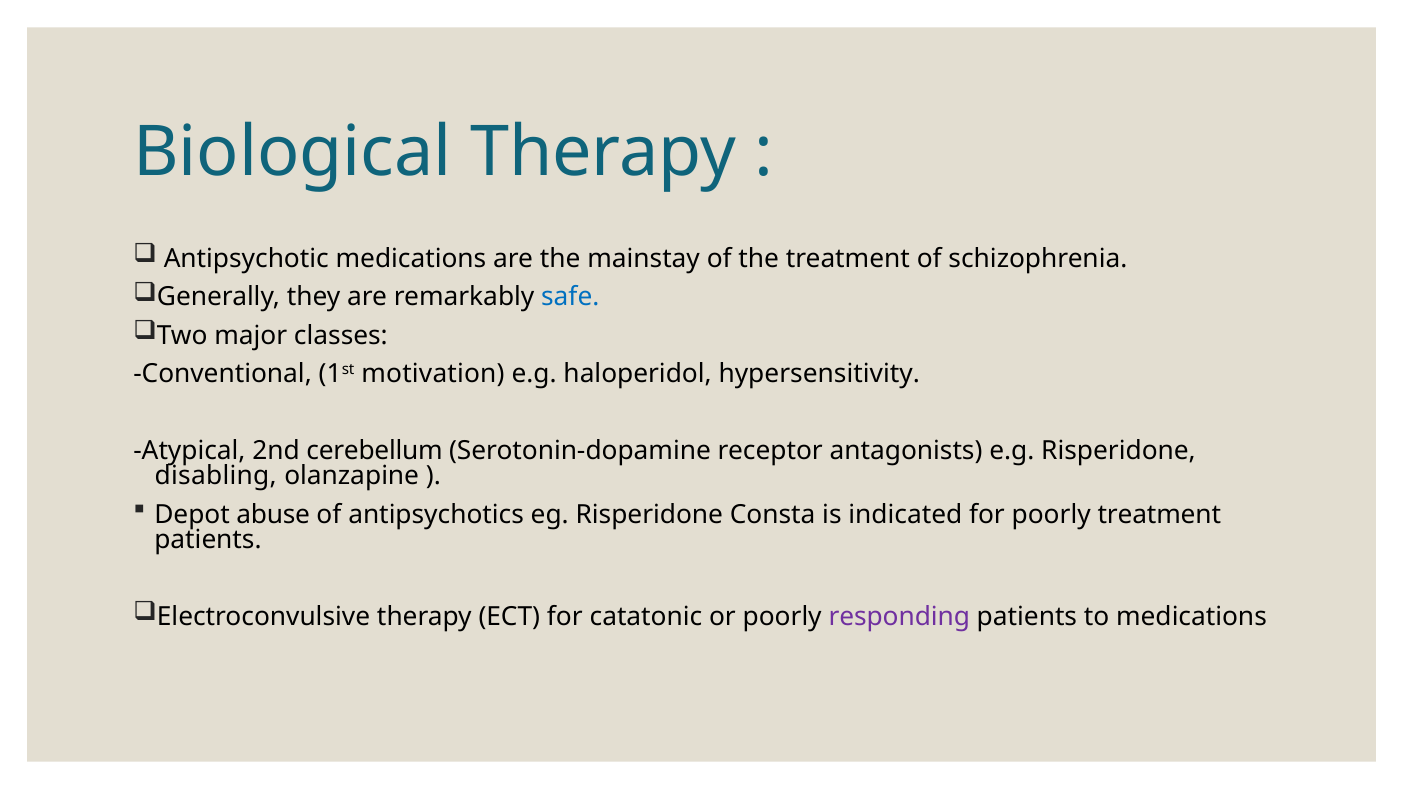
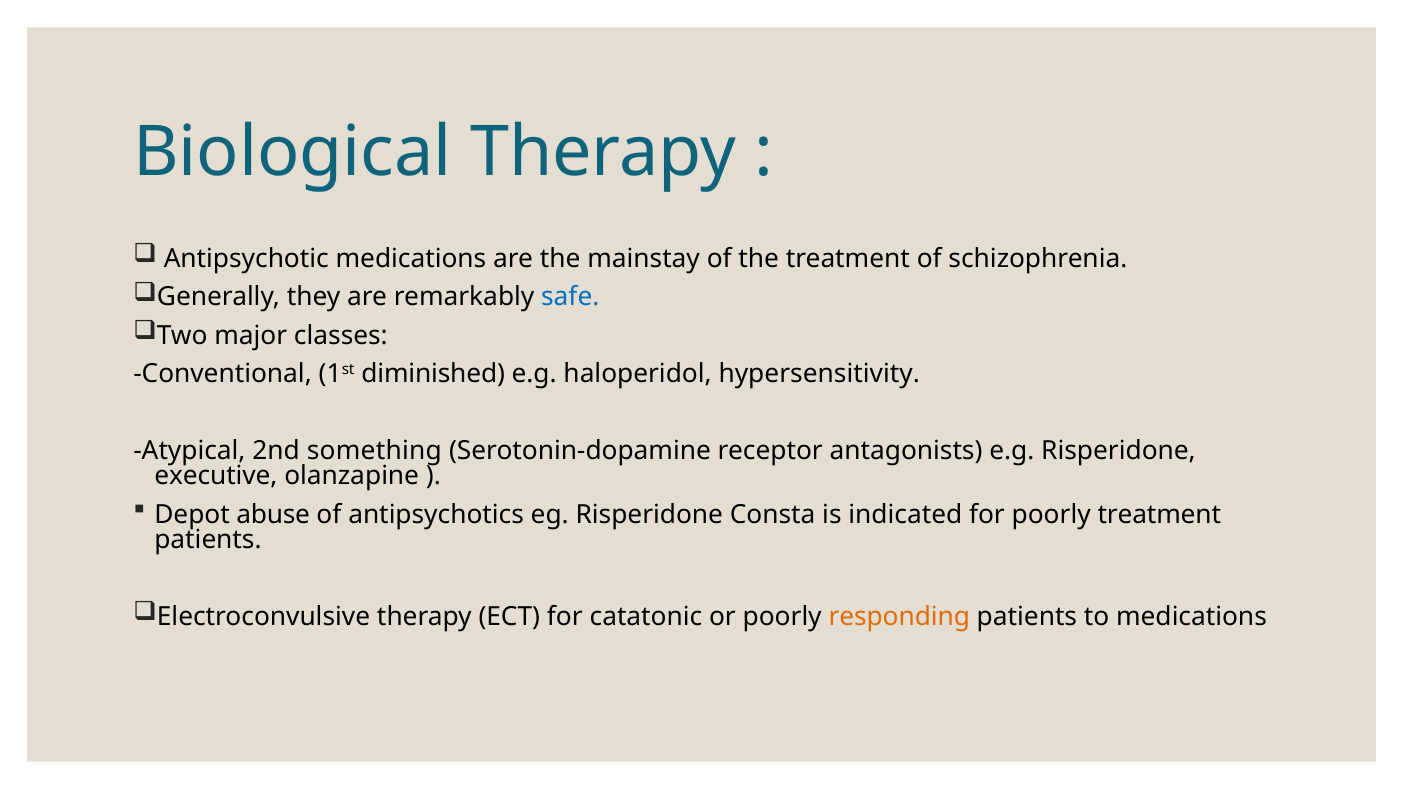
motivation: motivation -> diminished
cerebellum: cerebellum -> something
disabling: disabling -> executive
responding colour: purple -> orange
